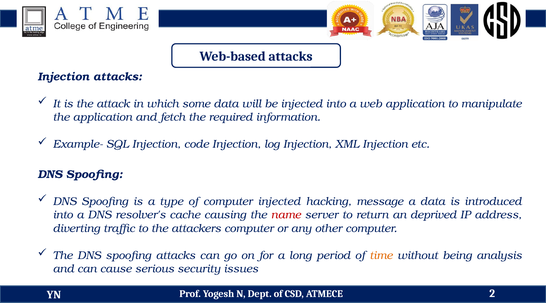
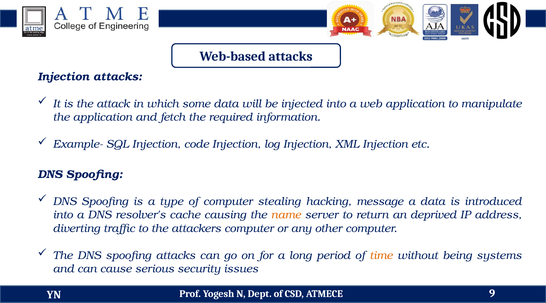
computer injected: injected -> stealing
name colour: red -> orange
analysis: analysis -> systems
2: 2 -> 9
